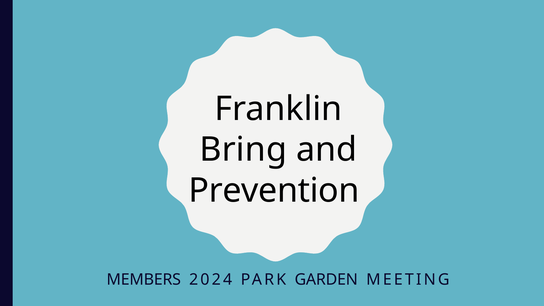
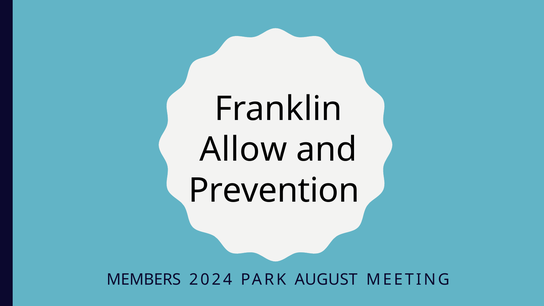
Bring: Bring -> Allow
GARDEN: GARDEN -> AUGUST
